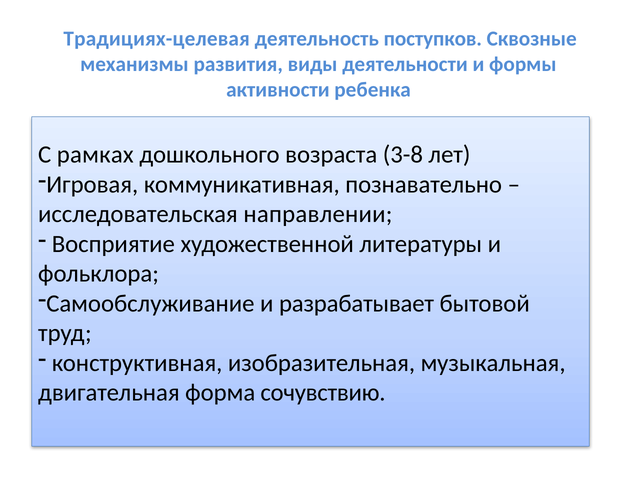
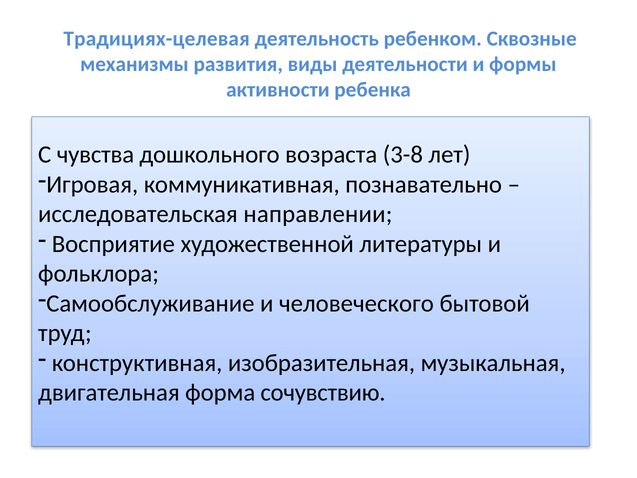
поступков: поступков -> ребенком
рамках: рамках -> чувства
разрабатывает: разрабатывает -> человеческого
